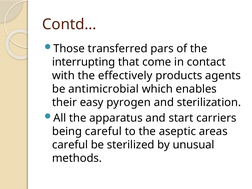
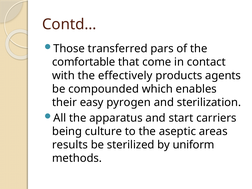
interrupting: interrupting -> comfortable
antimicrobial: antimicrobial -> compounded
being careful: careful -> culture
careful at (70, 145): careful -> results
unusual: unusual -> uniform
